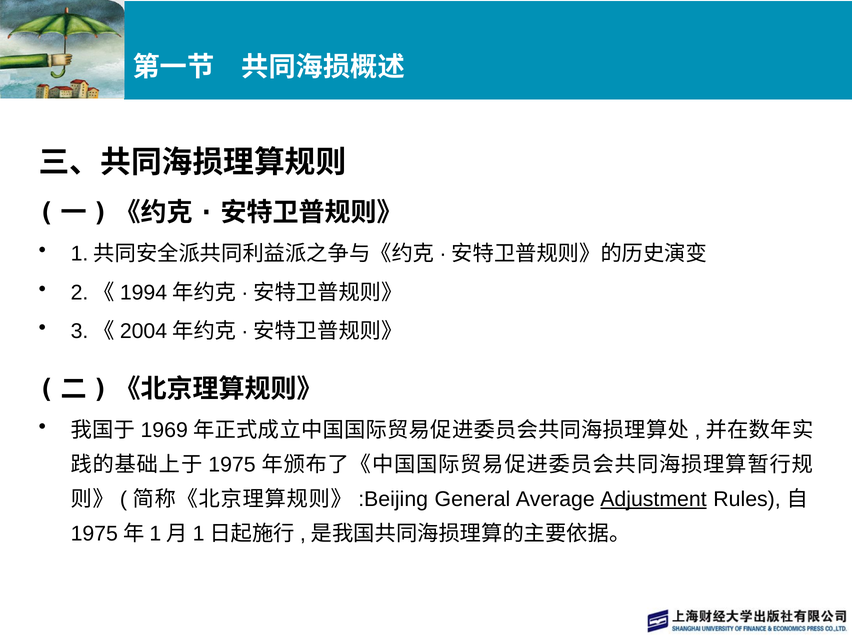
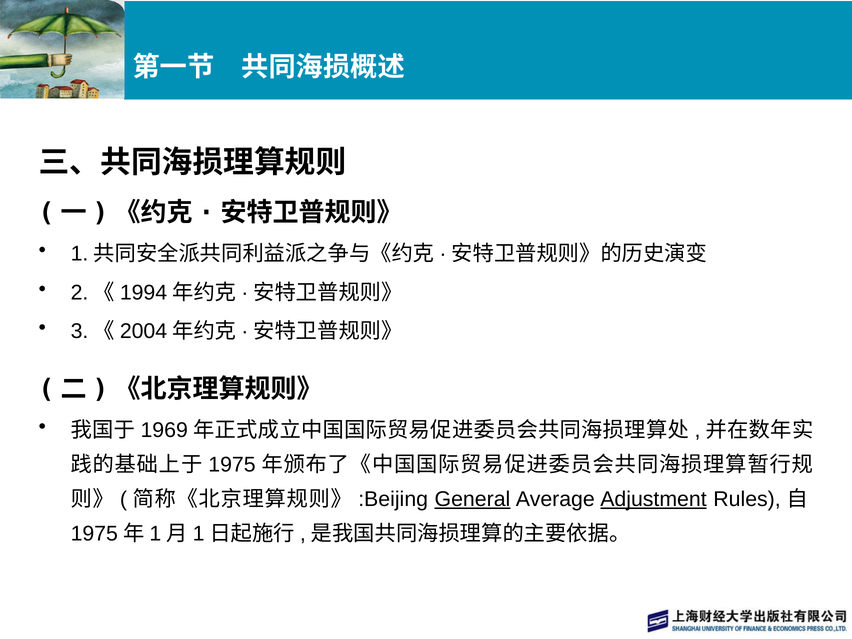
General underline: none -> present
